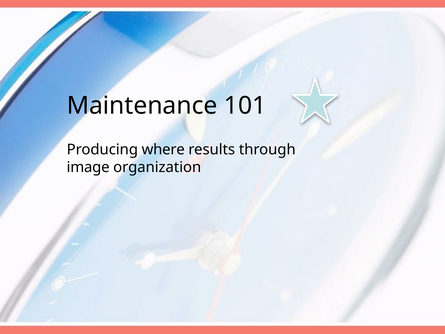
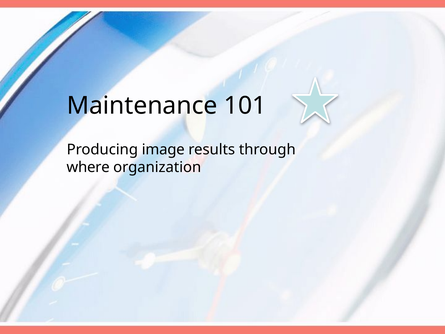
where: where -> image
image: image -> where
